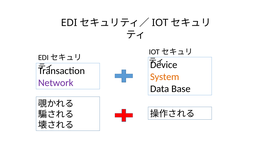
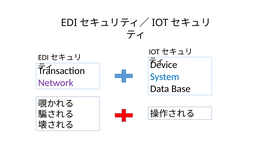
System colour: orange -> blue
